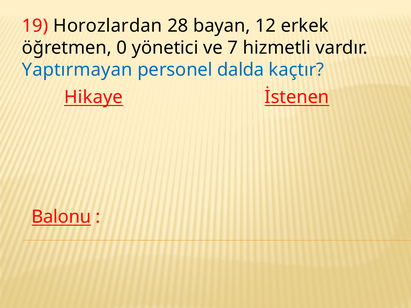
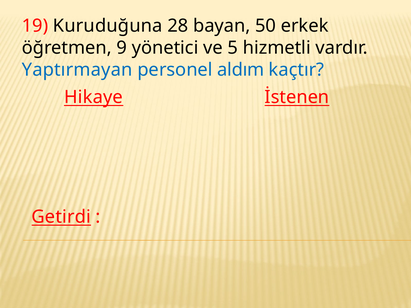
Horozlardan: Horozlardan -> Kuruduğuna
12: 12 -> 50
0: 0 -> 9
7: 7 -> 5
dalda: dalda -> aldım
Balonu: Balonu -> Getirdi
